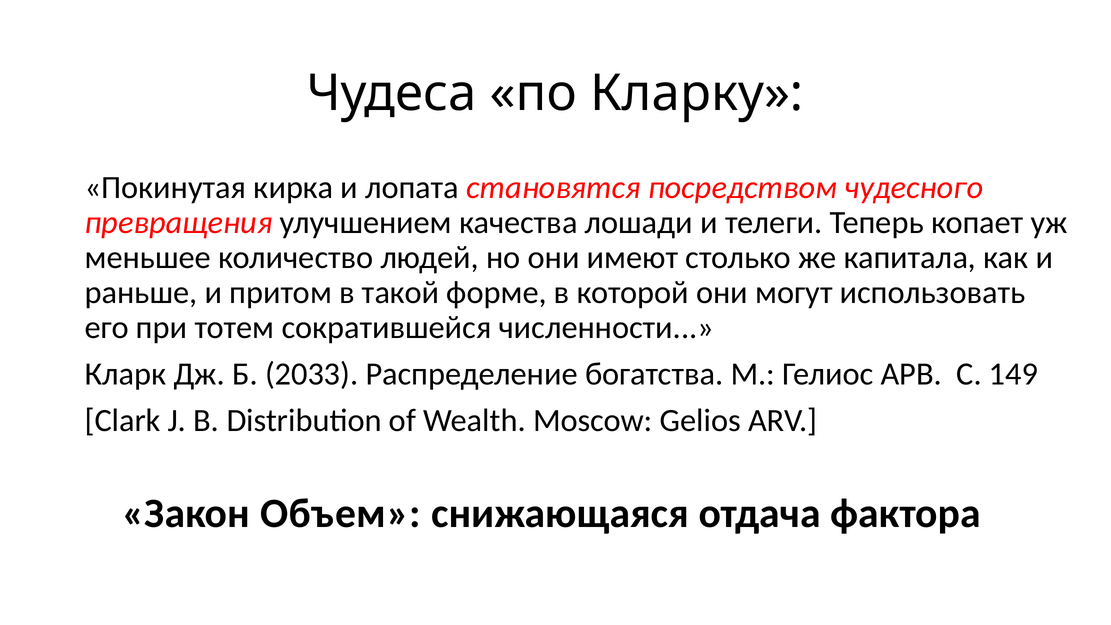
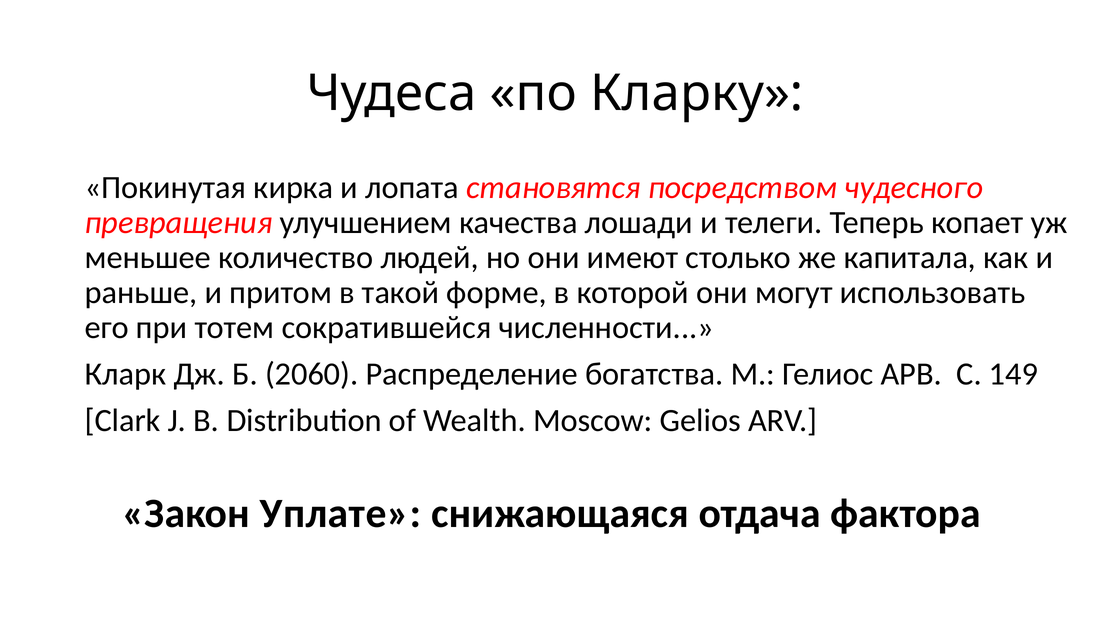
2033: 2033 -> 2060
Объем: Объем -> Уплате
